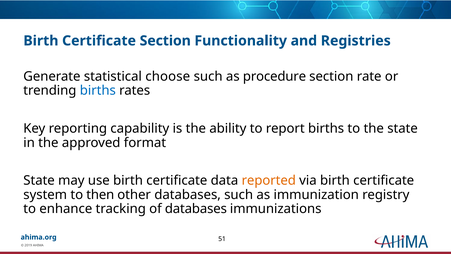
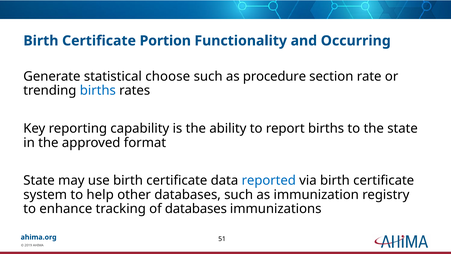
Certificate Section: Section -> Portion
Registries: Registries -> Occurring
reported colour: orange -> blue
then: then -> help
